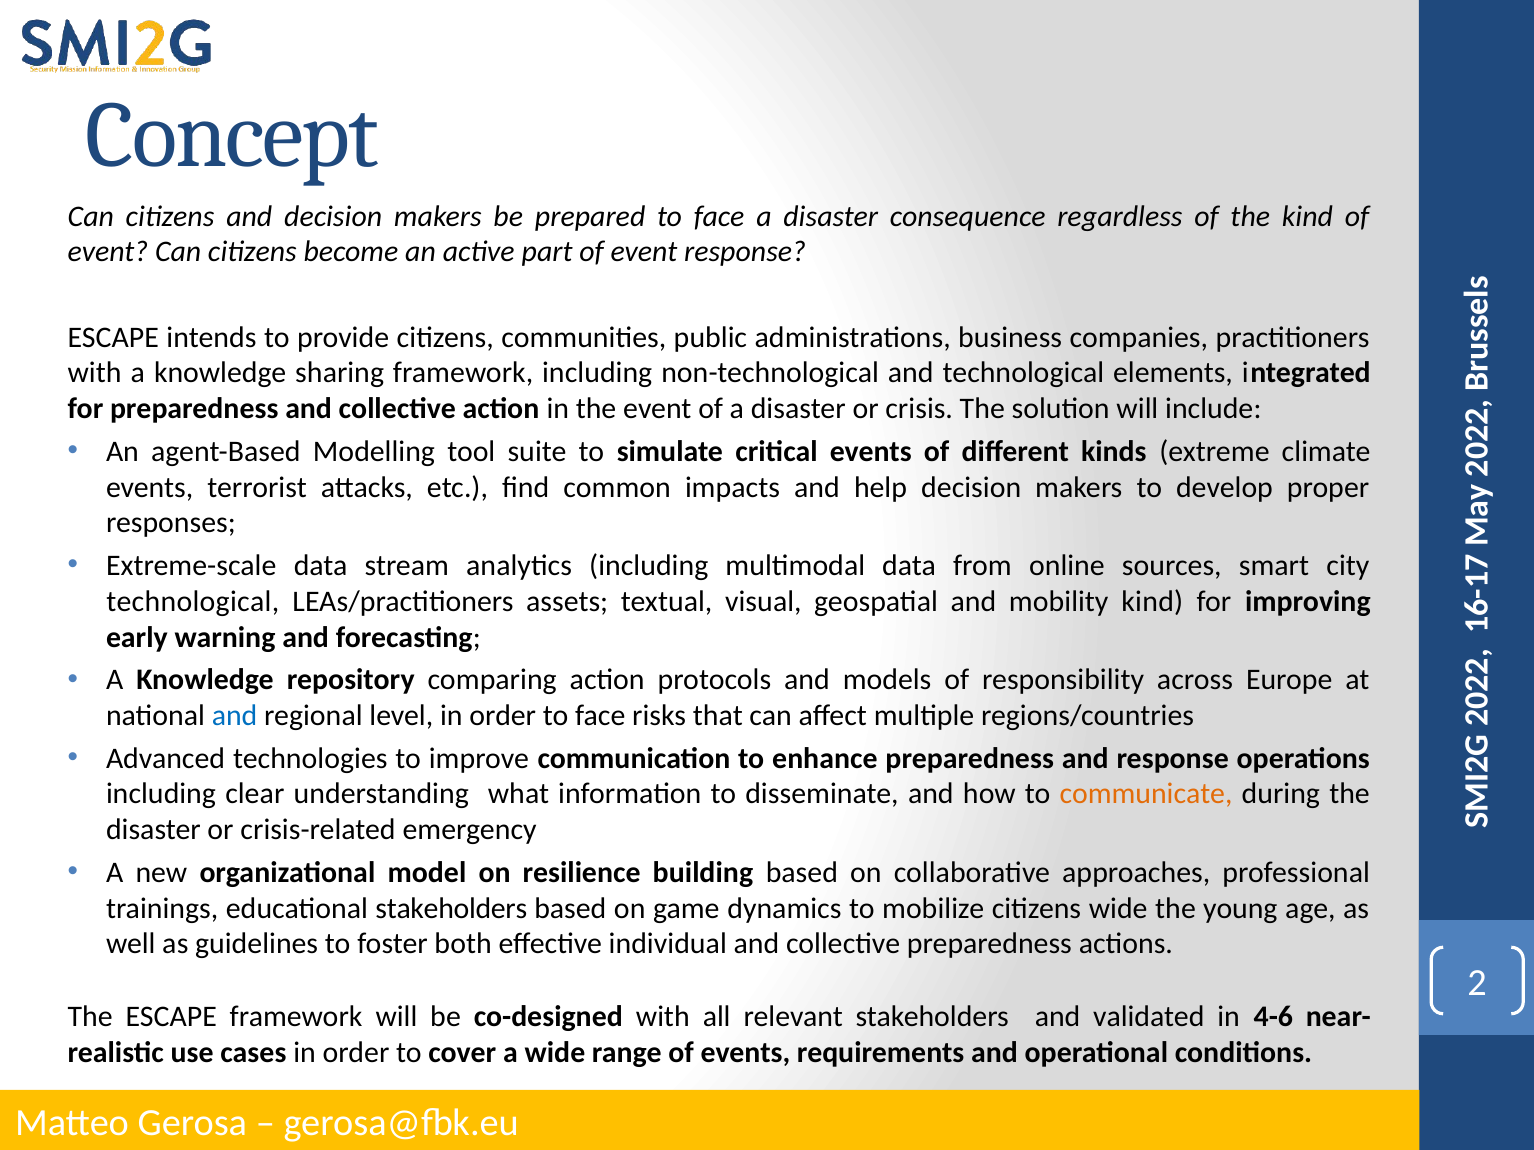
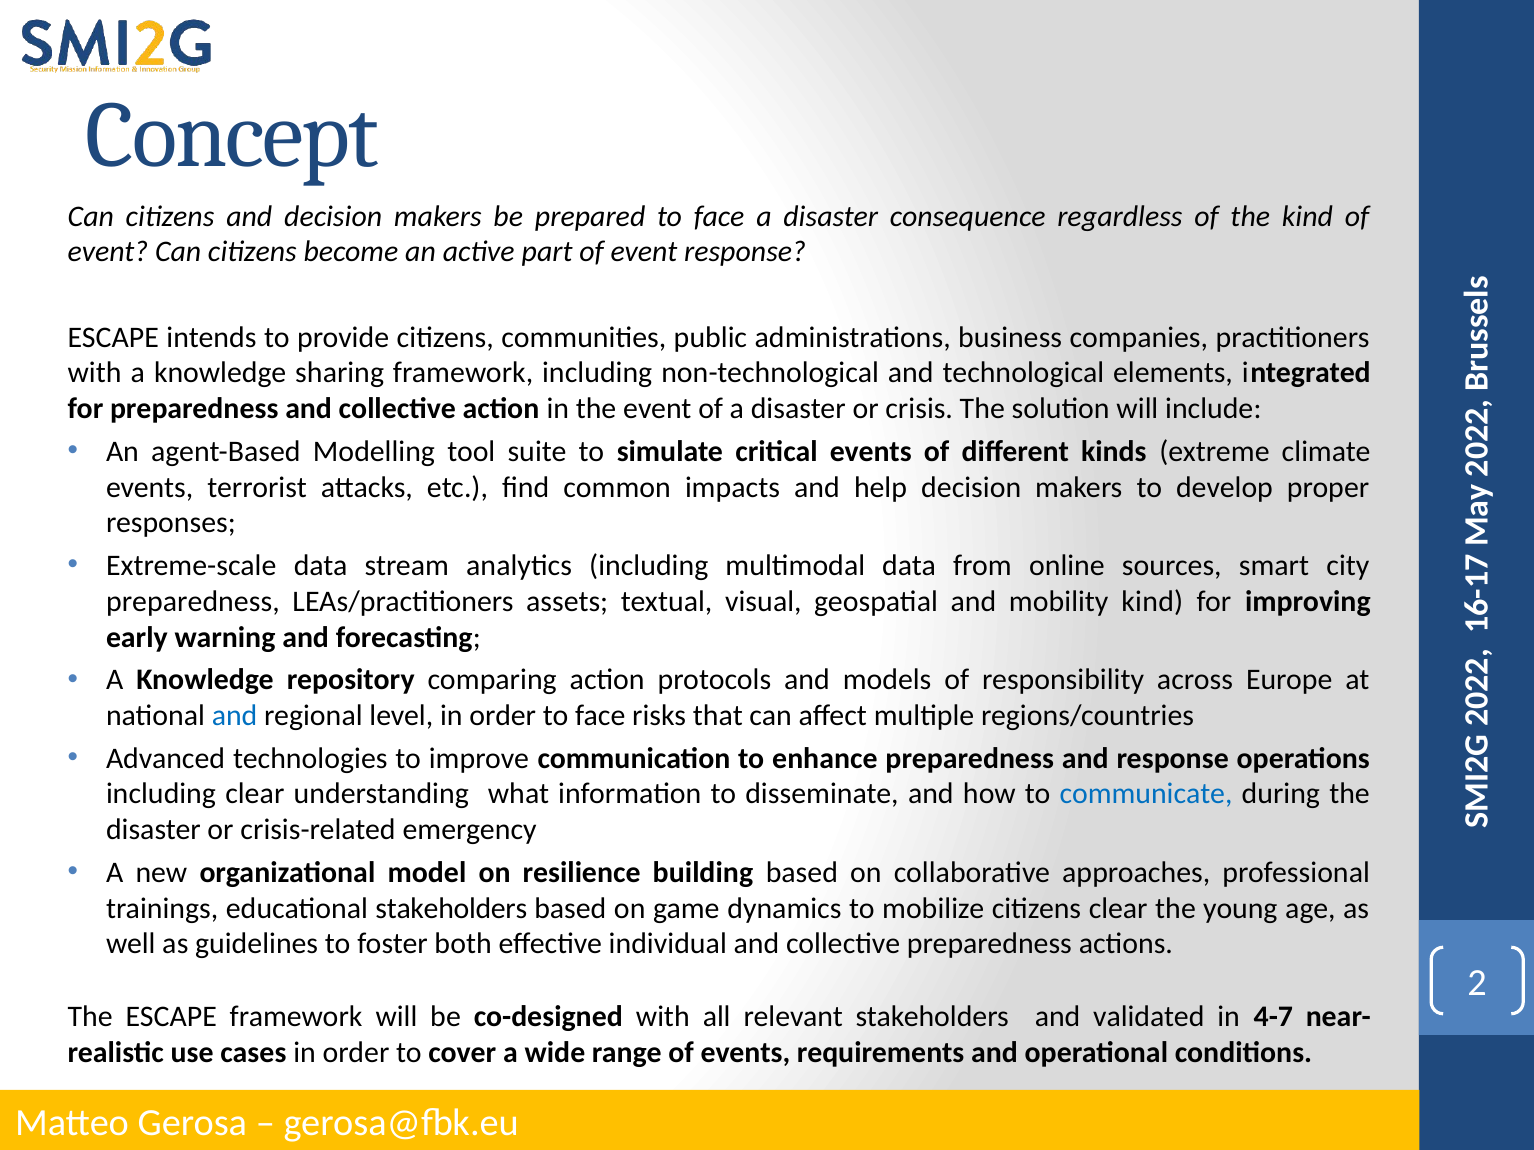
technological at (193, 602): technological -> preparedness
communicate colour: orange -> blue
citizens wide: wide -> clear
4-6: 4-6 -> 4-7
